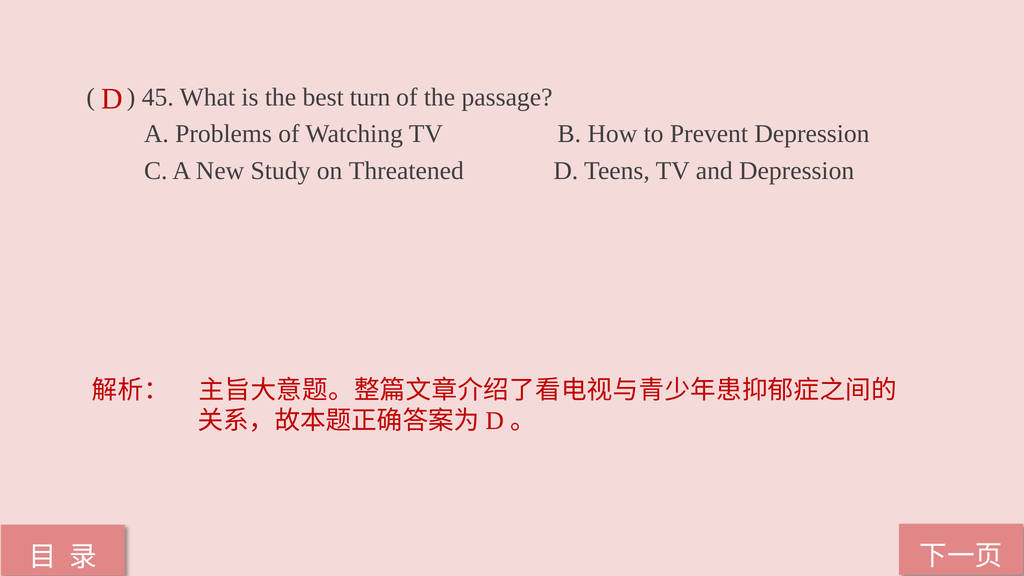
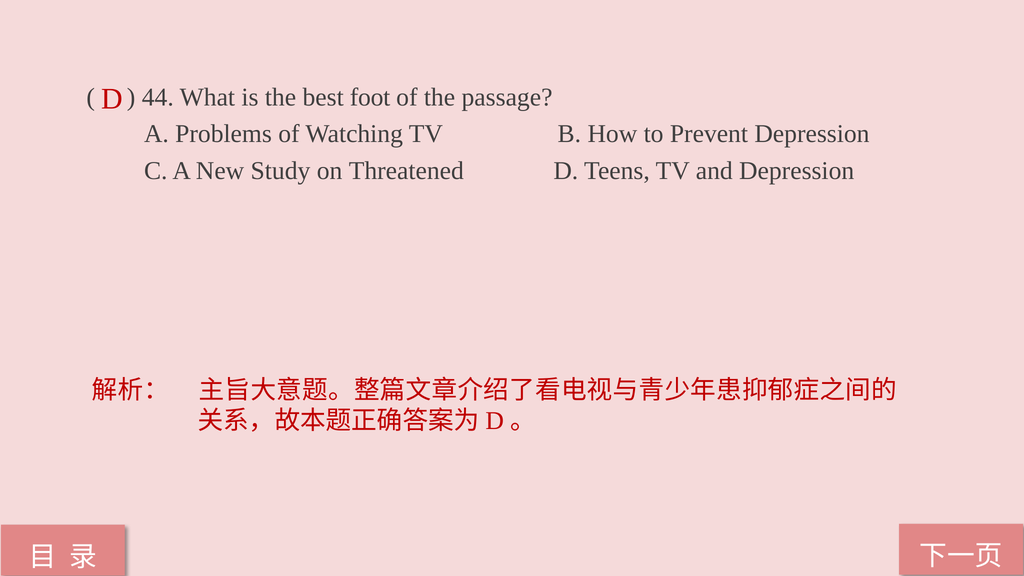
45: 45 -> 44
turn: turn -> foot
